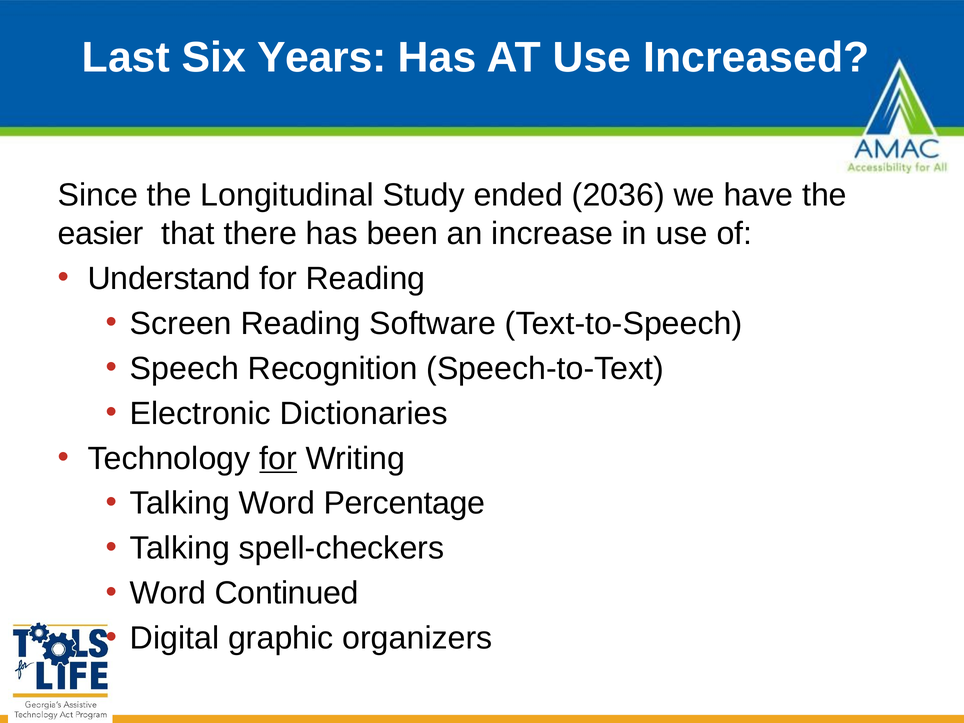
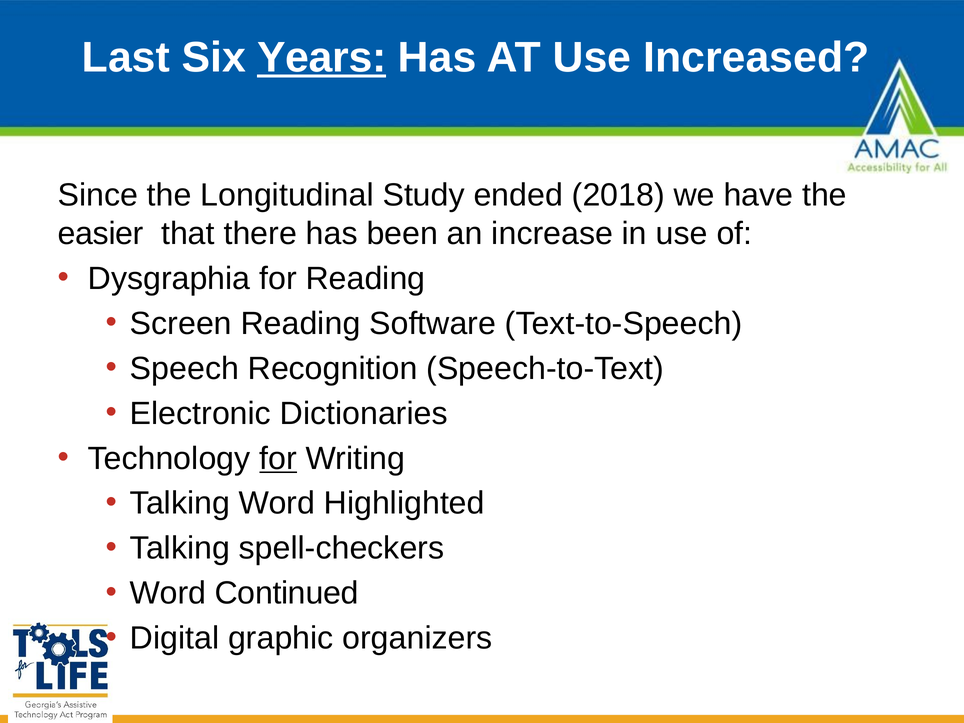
Years underline: none -> present
2036: 2036 -> 2018
Understand: Understand -> Dysgraphia
Percentage: Percentage -> Highlighted
